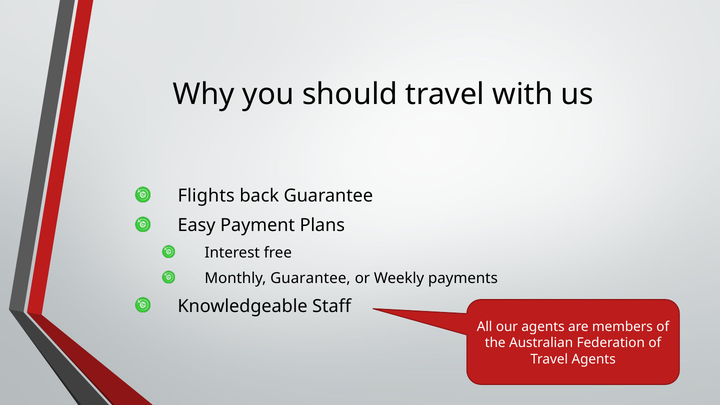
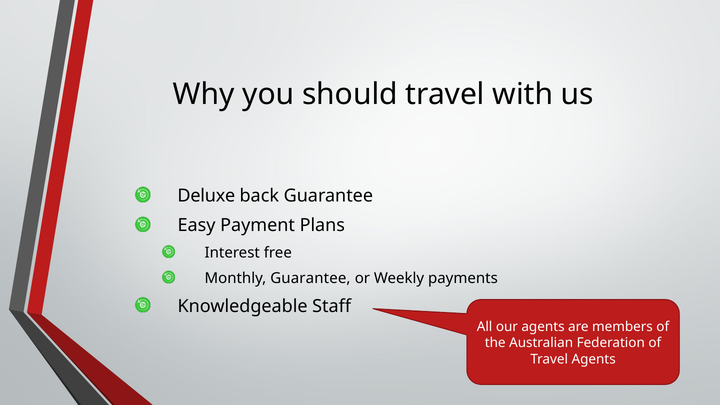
Flights: Flights -> Deluxe
